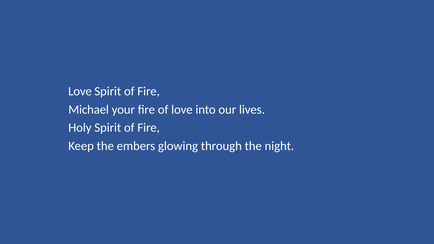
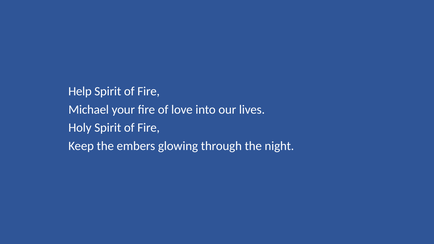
Love at (80, 92): Love -> Help
